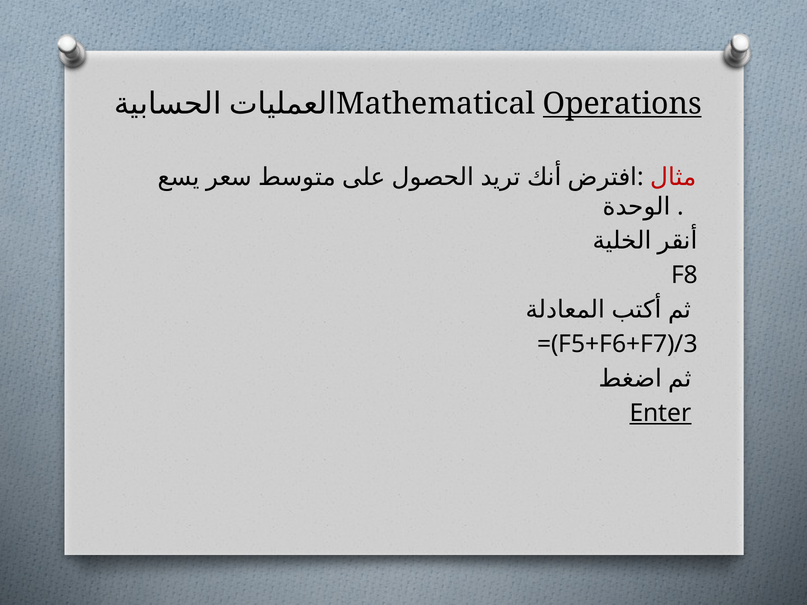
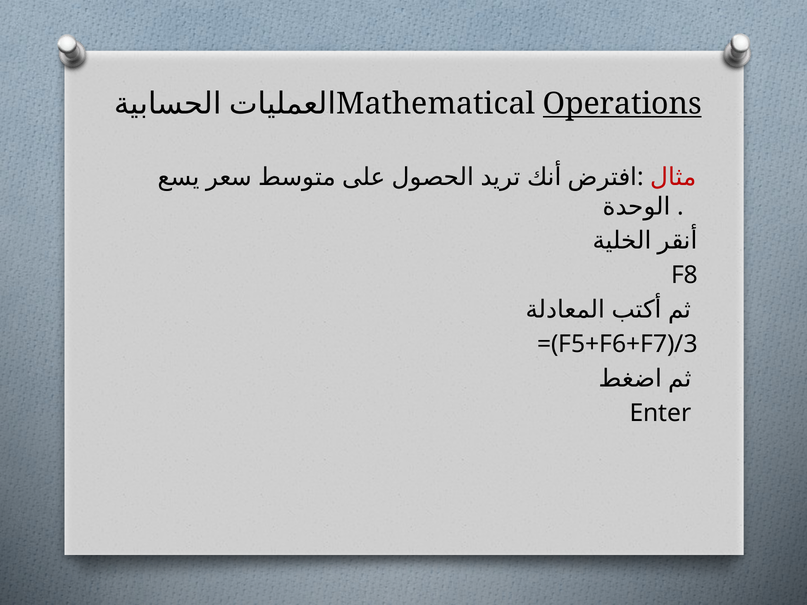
Enter underline: present -> none
